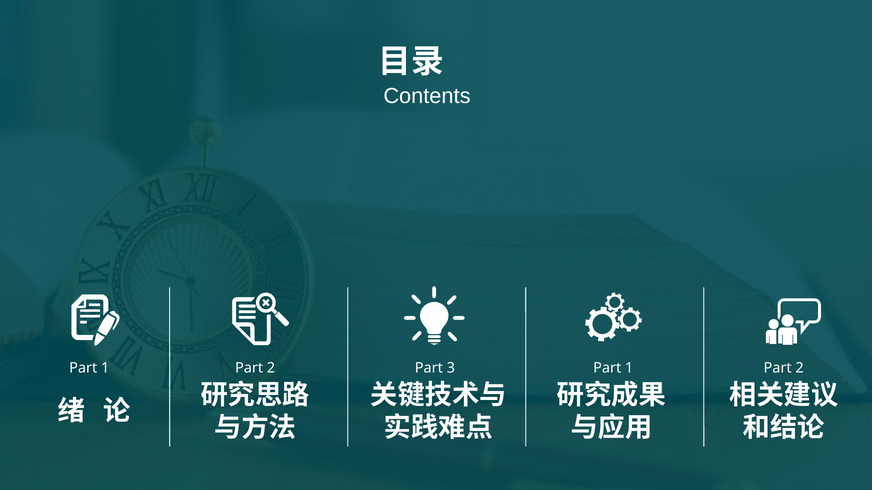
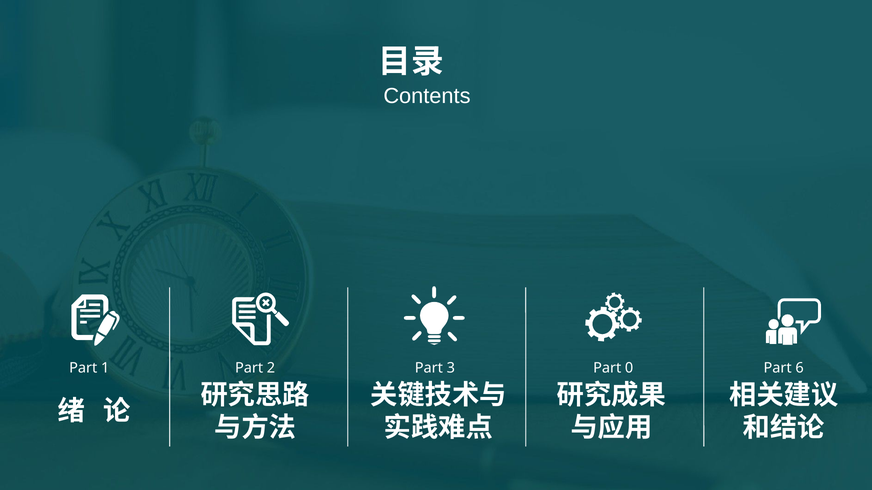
3 Part 1: 1 -> 0
2 at (800, 368): 2 -> 6
